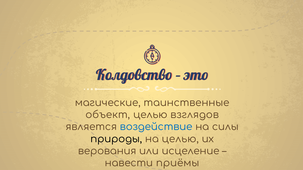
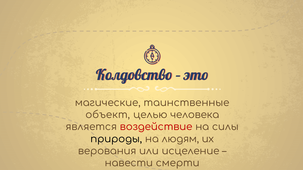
взглядов: взглядов -> человека
воздействие colour: blue -> red
на целью: целью -> людям
приёмы: приёмы -> смерти
